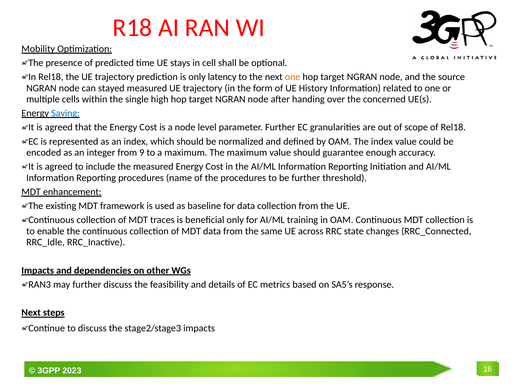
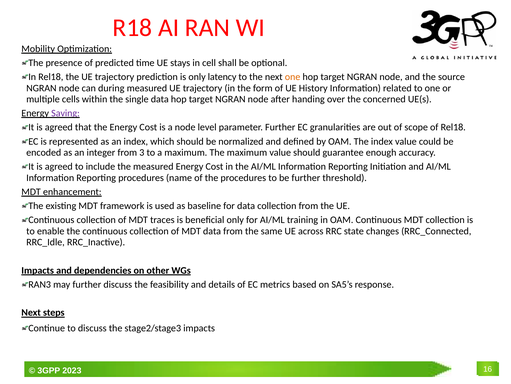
stayed: stayed -> during
single high: high -> data
Saving colour: blue -> purple
9: 9 -> 3
